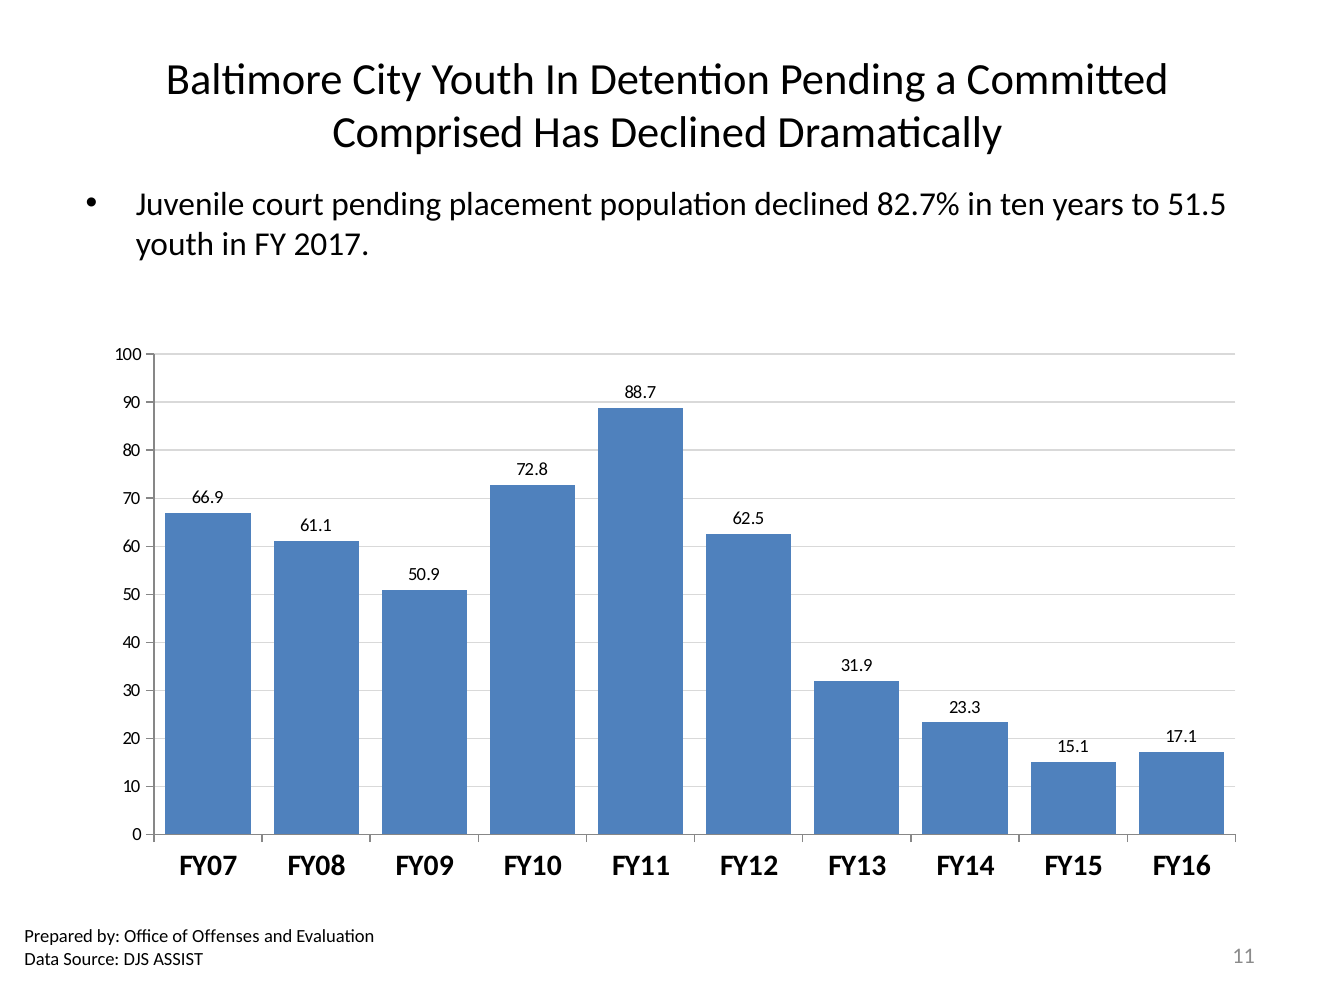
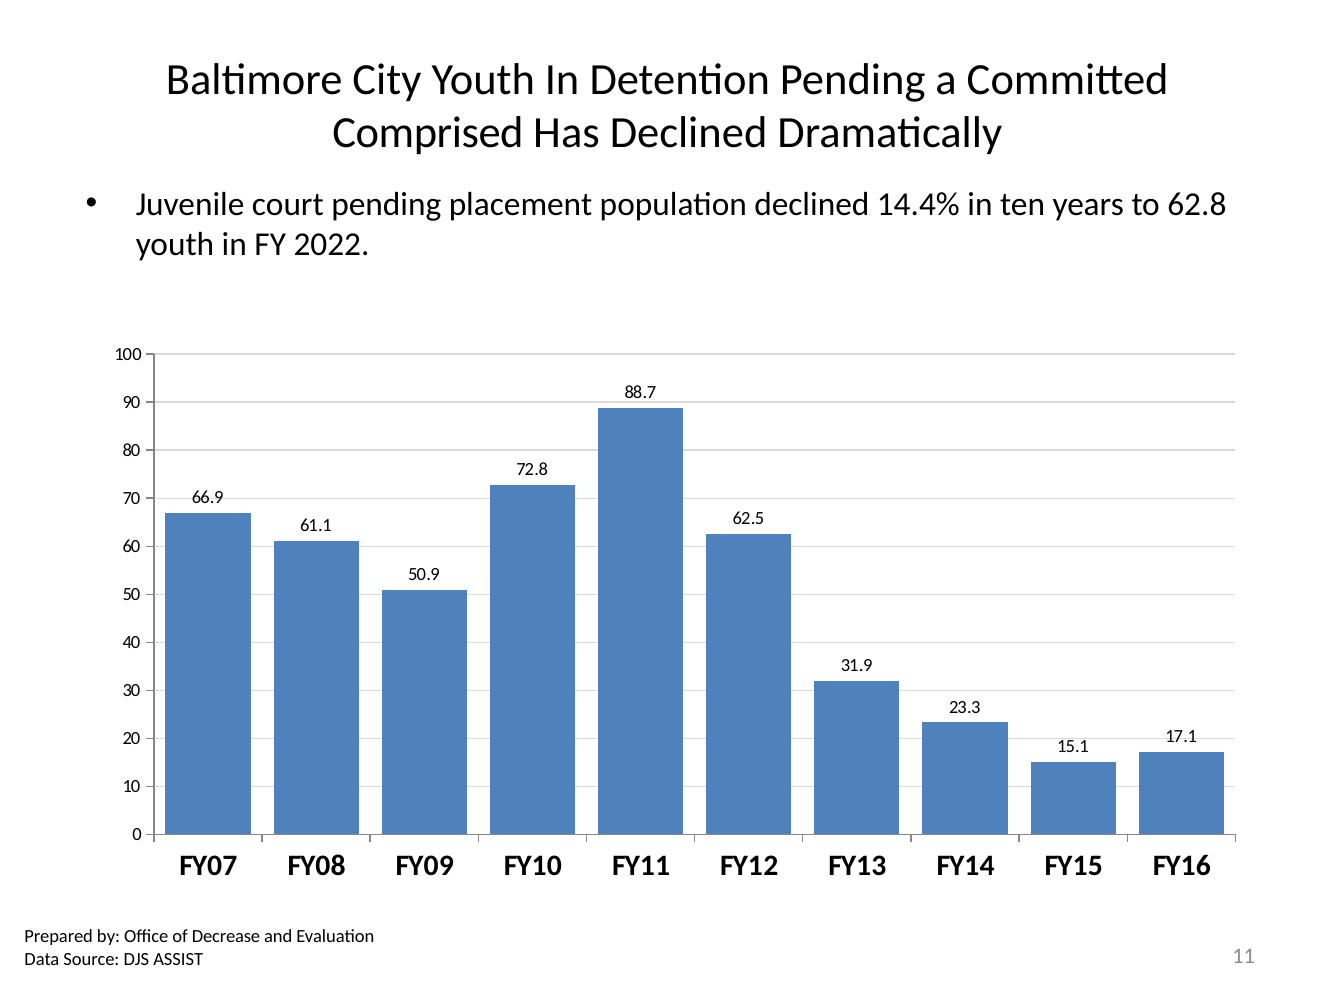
82.7%: 82.7% -> 14.4%
51.5: 51.5 -> 62.8
2017: 2017 -> 2022
Offenses: Offenses -> Decrease
